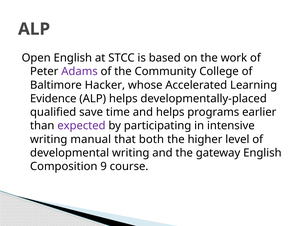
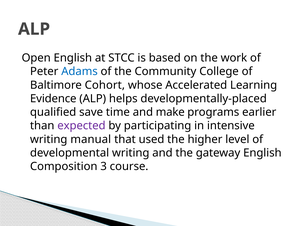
Adams colour: purple -> blue
Hacker: Hacker -> Cohort
and helps: helps -> make
both: both -> used
9: 9 -> 3
